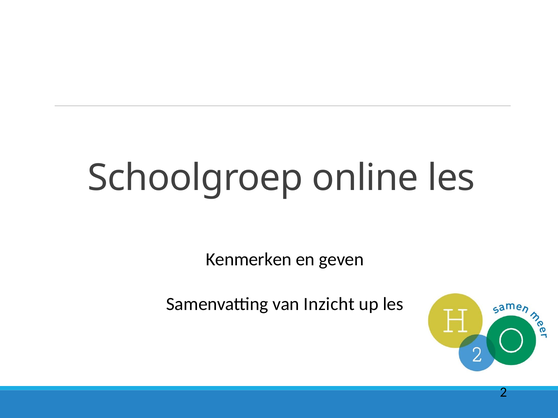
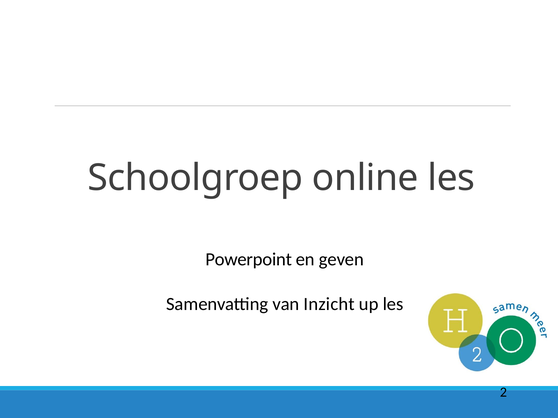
Kenmerken: Kenmerken -> Powerpoint
